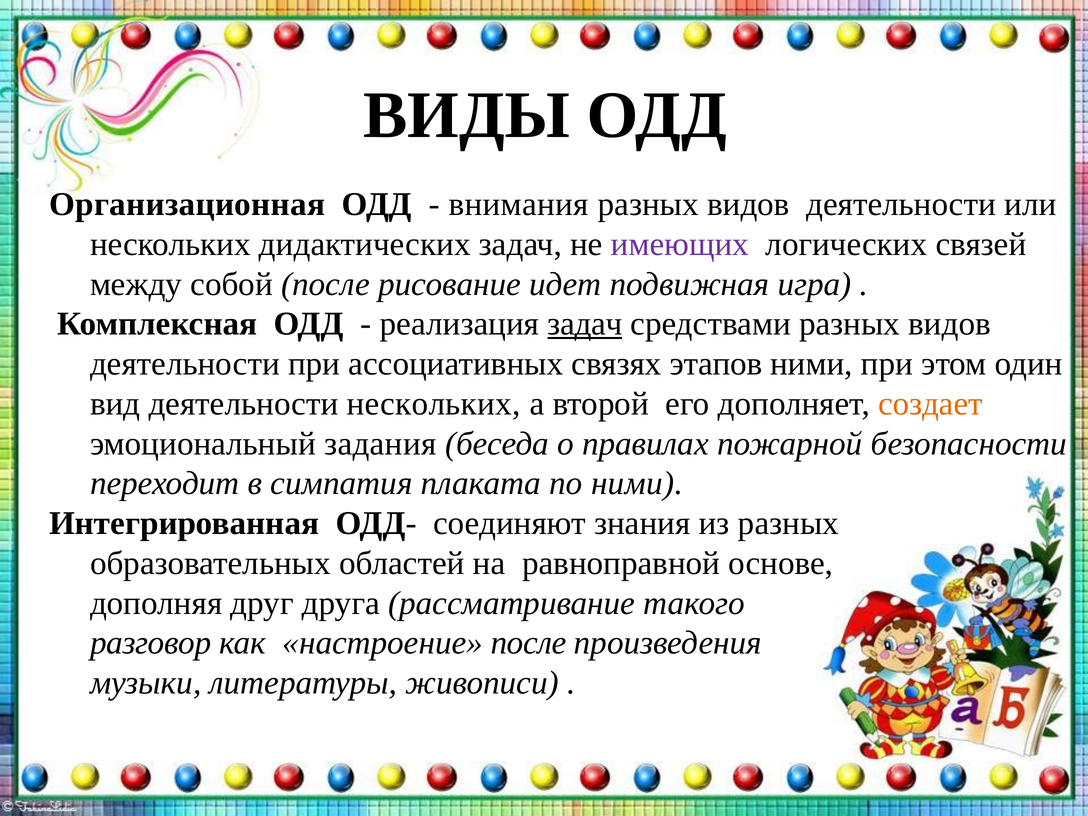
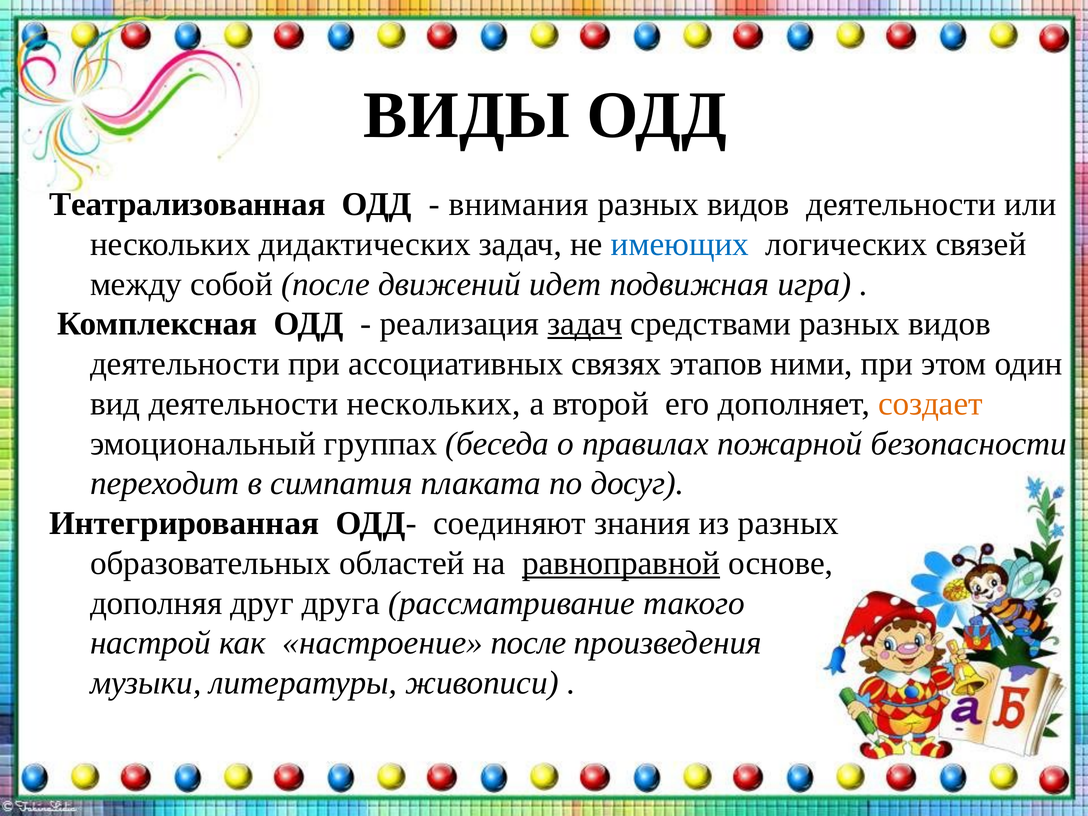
Организационная: Организационная -> Театрализованная
имеющих colour: purple -> blue
рисование: рисование -> движений
задания: задания -> группах
по ними: ними -> досуг
равноправной underline: none -> present
разговор: разговор -> настрой
